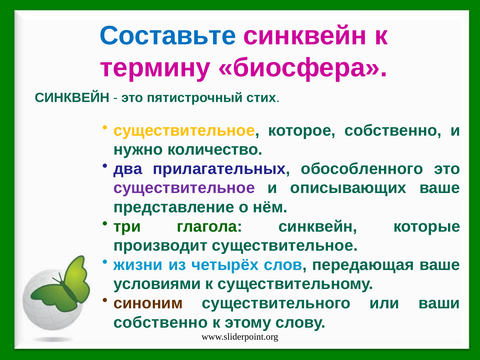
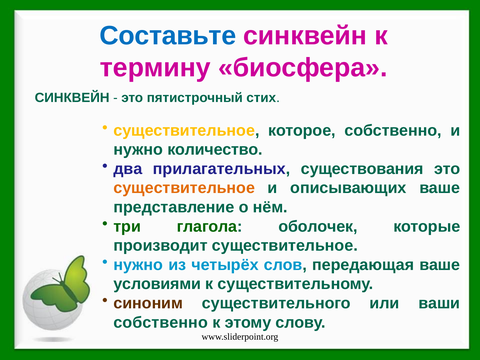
обособленного: обособленного -> существования
существительное at (184, 188) colour: purple -> orange
глагола синквейн: синквейн -> оболочек
жизни at (138, 265): жизни -> нужно
